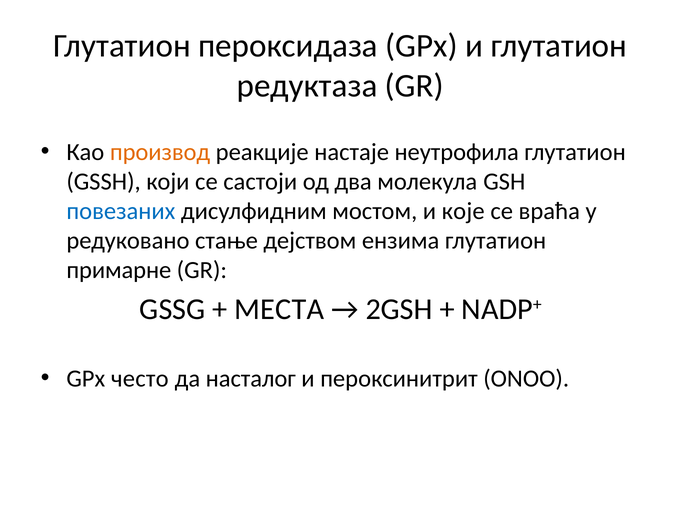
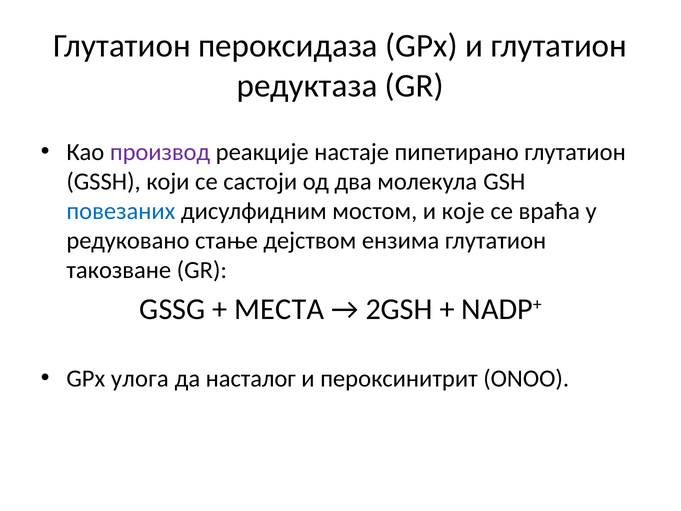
производ colour: orange -> purple
неутрофила: неутрофила -> пипетирано
примарне: примарне -> такозване
често: често -> улога
